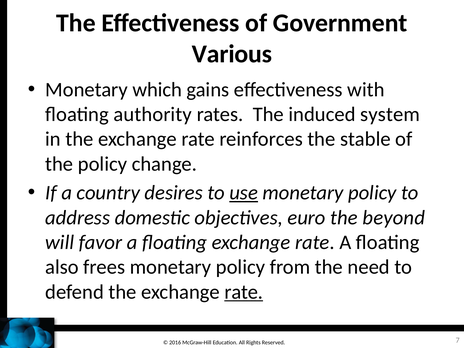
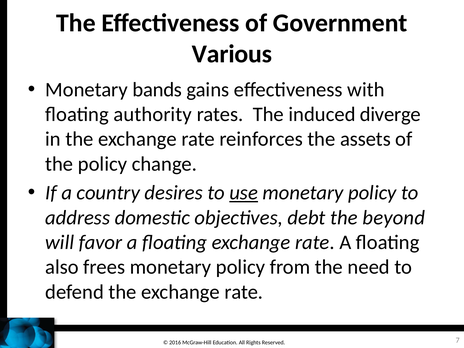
which: which -> bands
system: system -> diverge
stable: stable -> assets
euro: euro -> debt
rate at (244, 292) underline: present -> none
